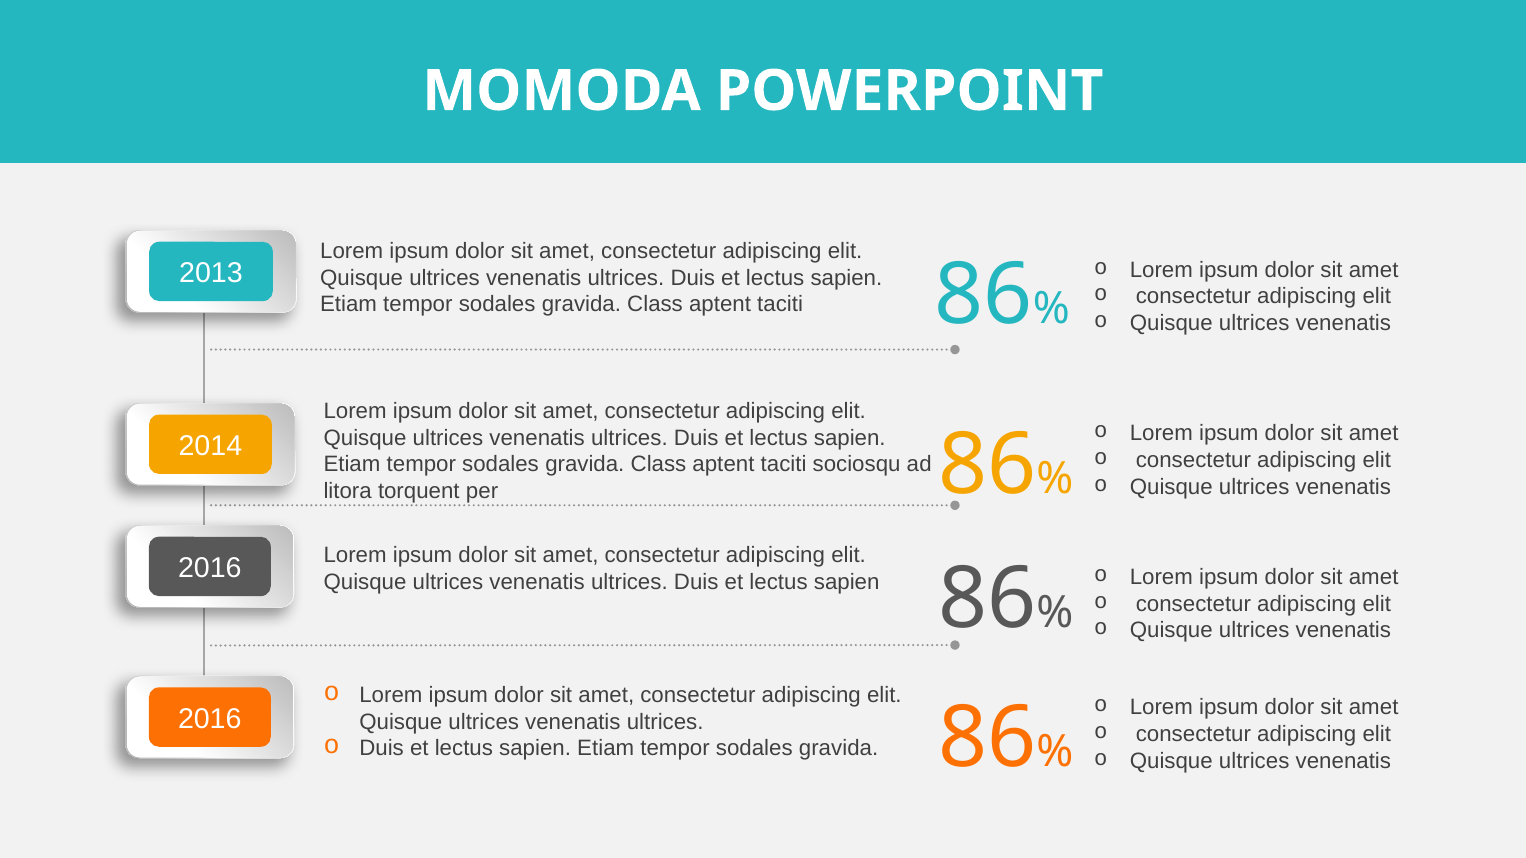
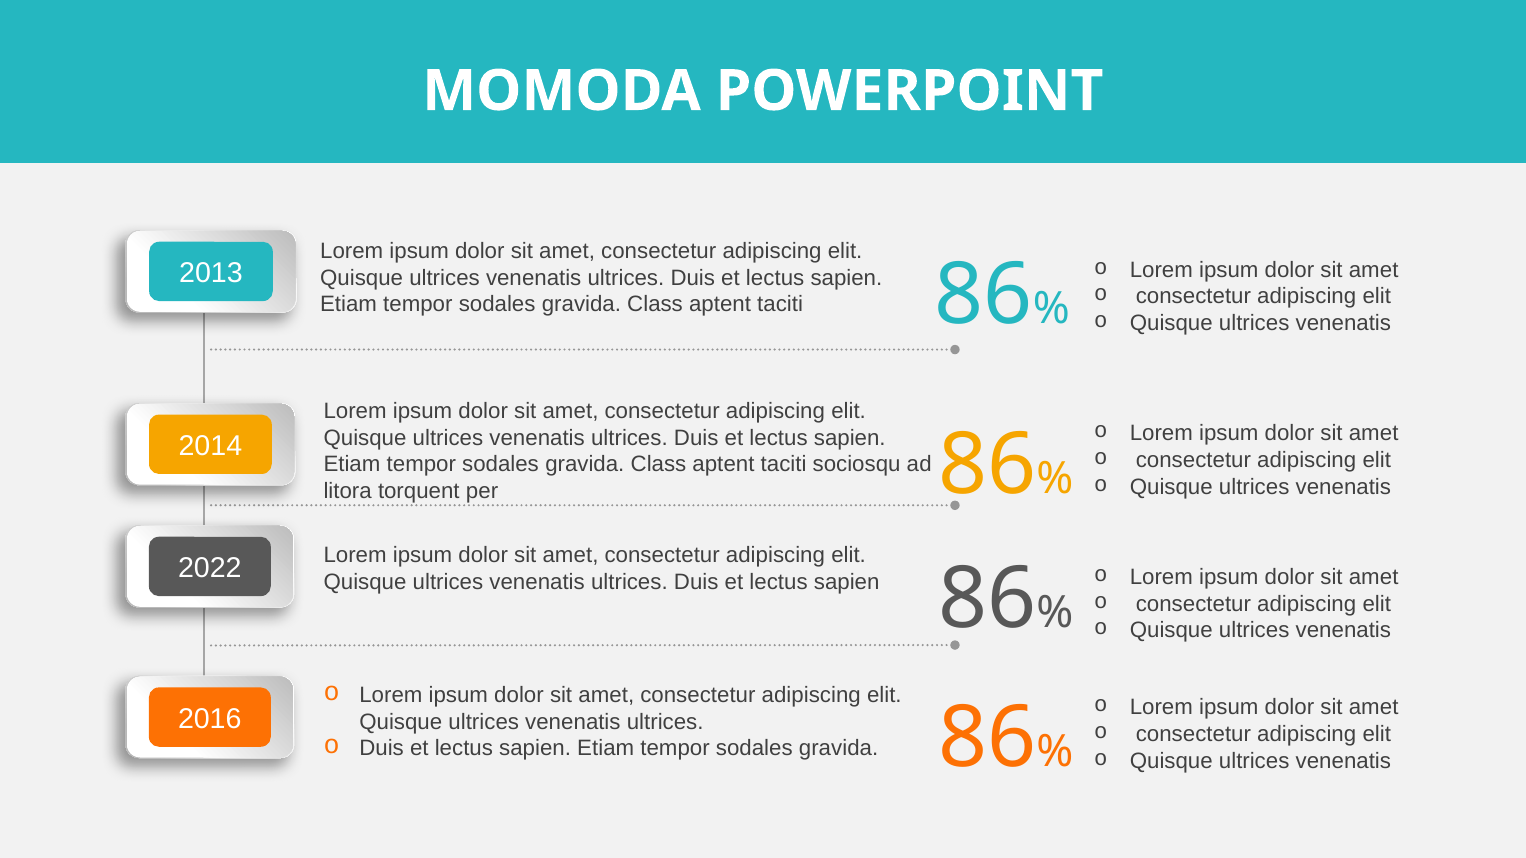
2016 at (210, 569): 2016 -> 2022
